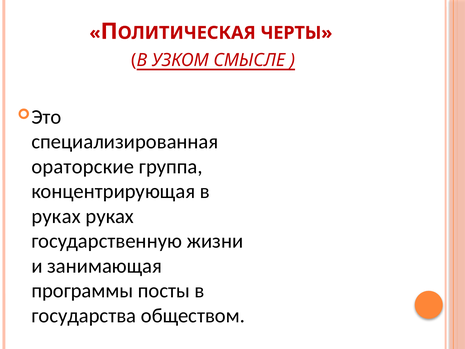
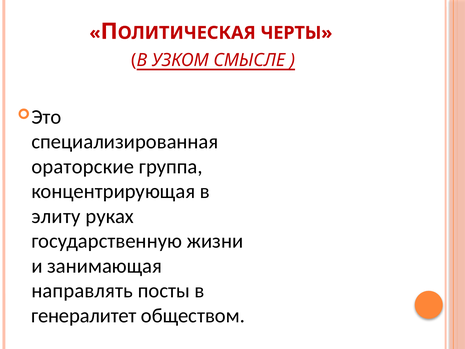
руках at (56, 216): руках -> элиту
программы: программы -> направлять
государства: государства -> генералитет
